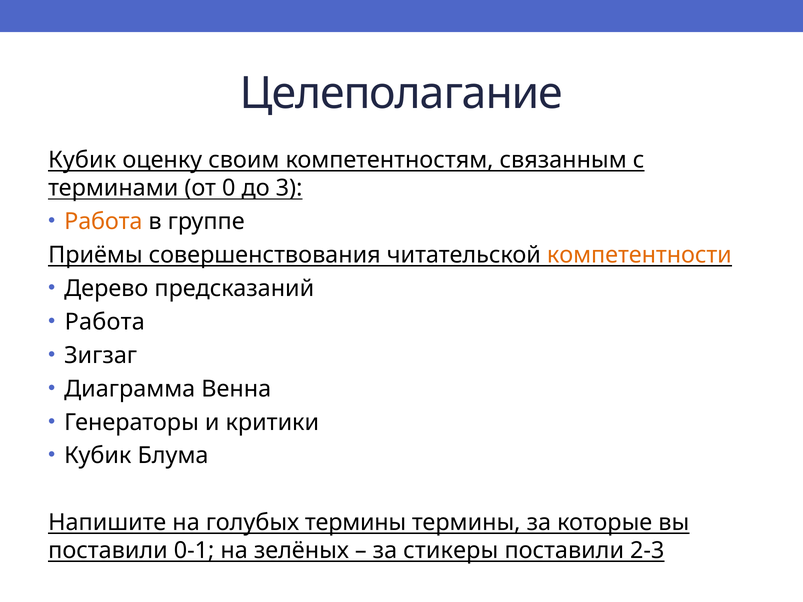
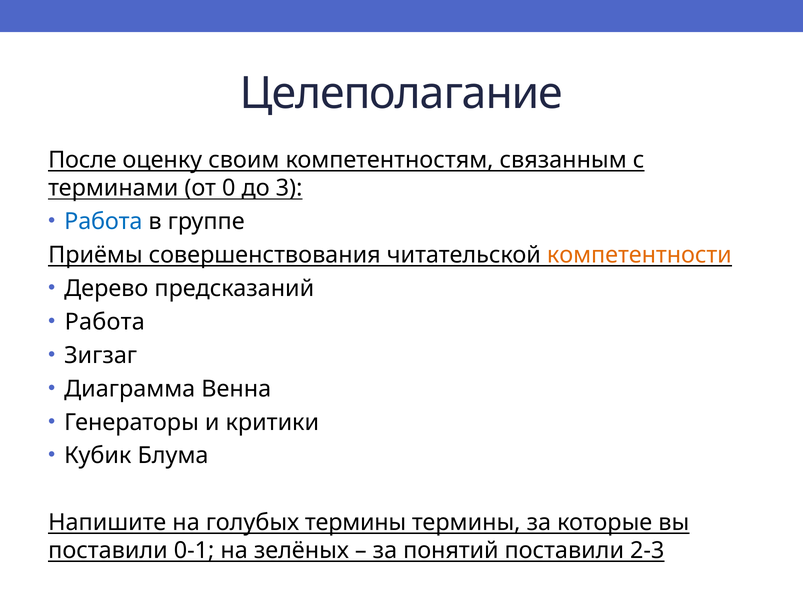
Кубик at (82, 160): Кубик -> После
Работа at (103, 222) colour: orange -> blue
стикеры: стикеры -> понятий
